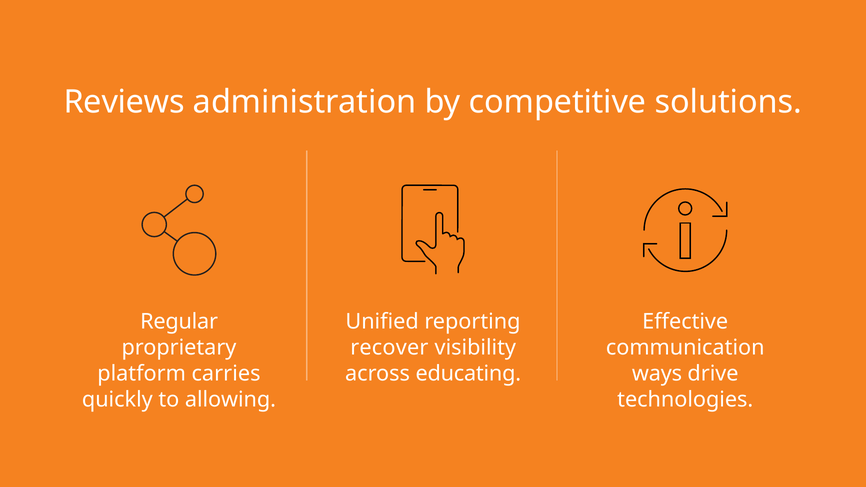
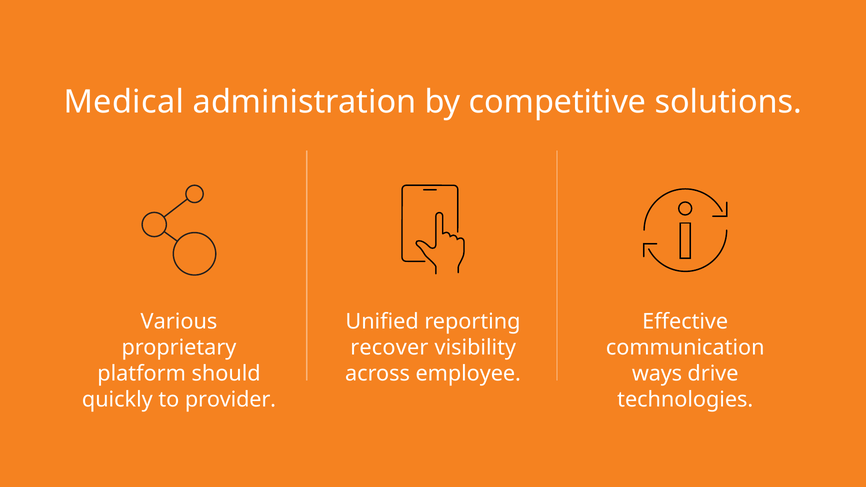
Reviews: Reviews -> Medical
Regular: Regular -> Various
carries: carries -> should
educating: educating -> employee
allowing: allowing -> provider
